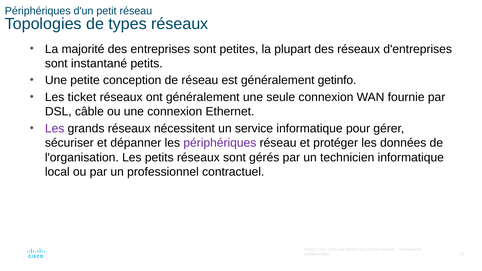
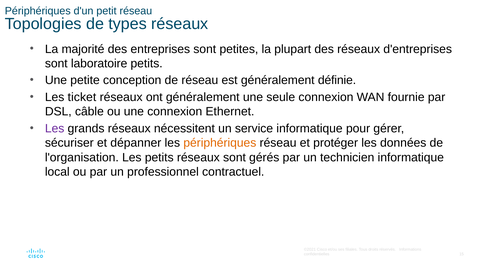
instantané: instantané -> laboratoire
getinfo: getinfo -> définie
périphériques at (220, 143) colour: purple -> orange
